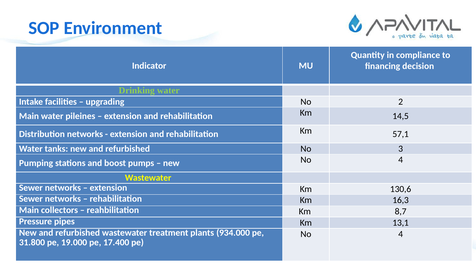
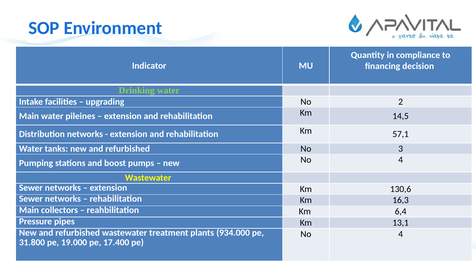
8,7: 8,7 -> 6,4
